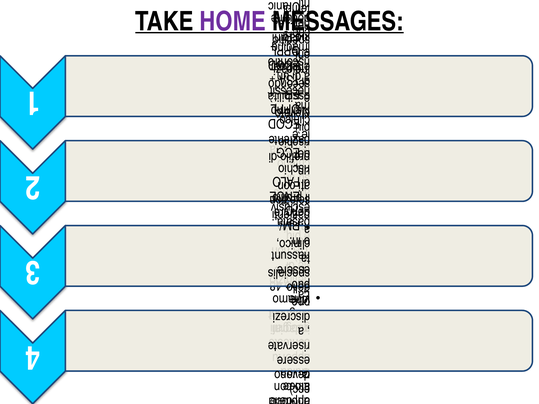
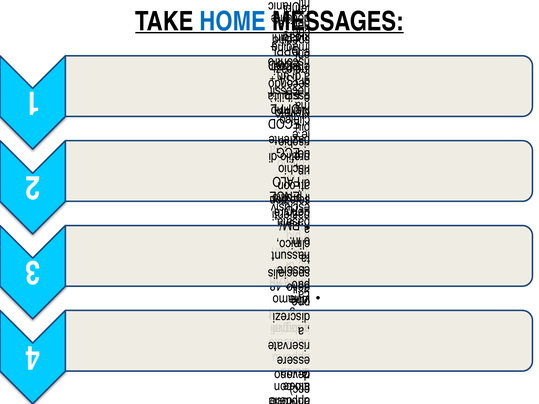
HOME colour: purple -> blue
